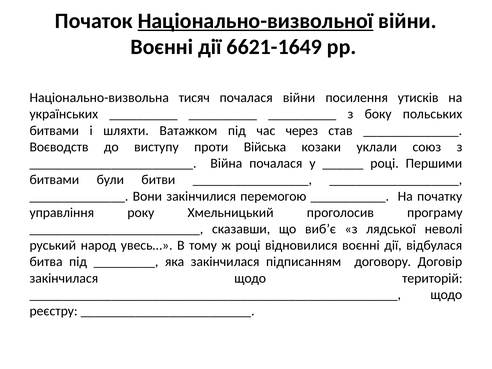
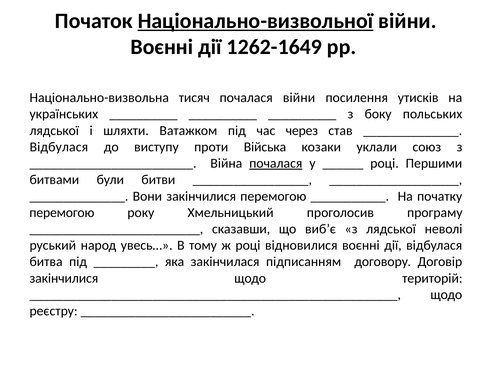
6621-1649: 6621-1649 -> 1262-1649
битвами at (54, 131): битвами -> лядської
Воєводств at (59, 147): Воєводств -> Відбулася
почалася at (276, 163) underline: none -> present
управління at (62, 213): управління -> перемогою
закінчилася at (64, 278): закінчилася -> закінчилися
